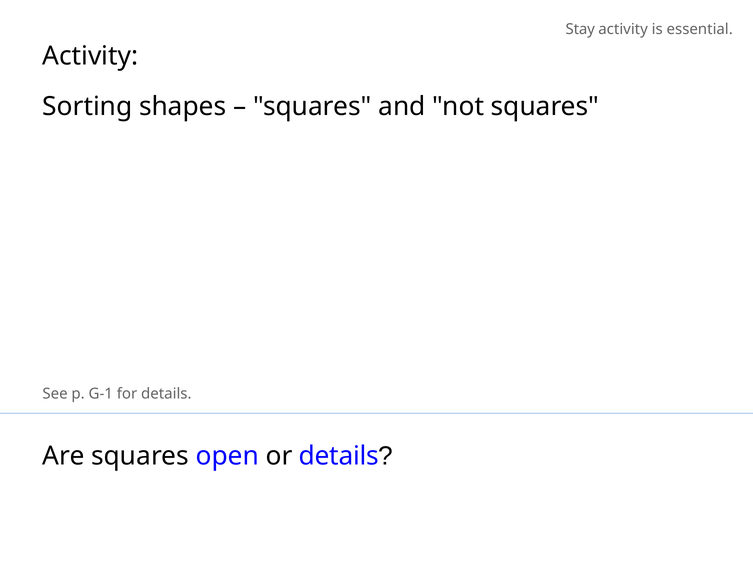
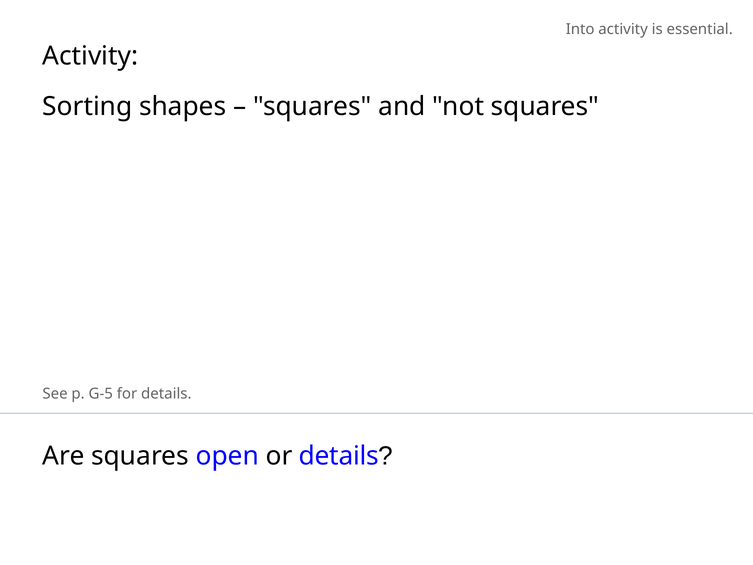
Stay: Stay -> Into
G-1: G-1 -> G-5
